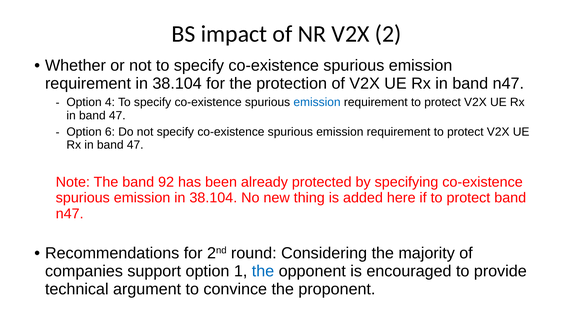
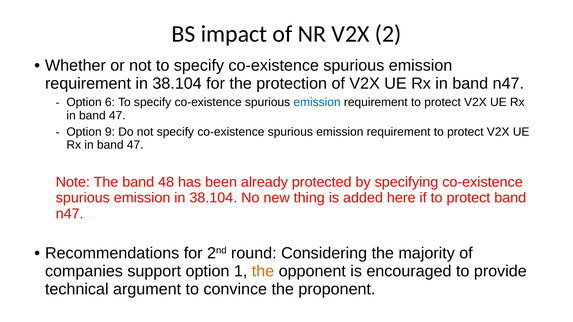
4: 4 -> 6
6: 6 -> 9
92: 92 -> 48
the at (263, 271) colour: blue -> orange
